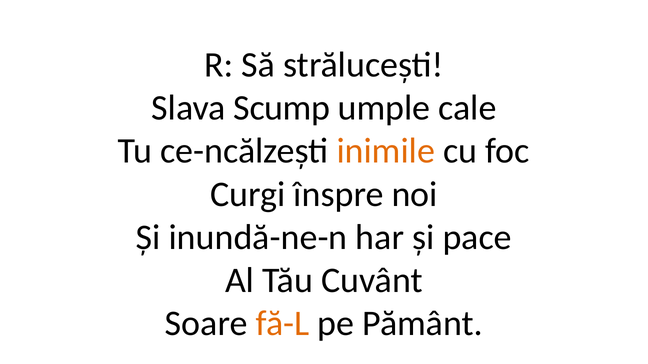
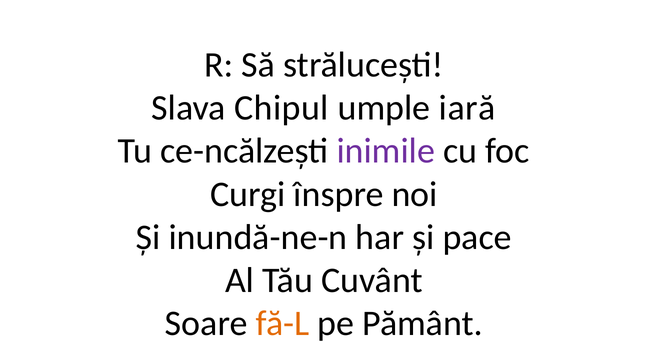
Scump: Scump -> Chipul
cale: cale -> iară
inimile colour: orange -> purple
